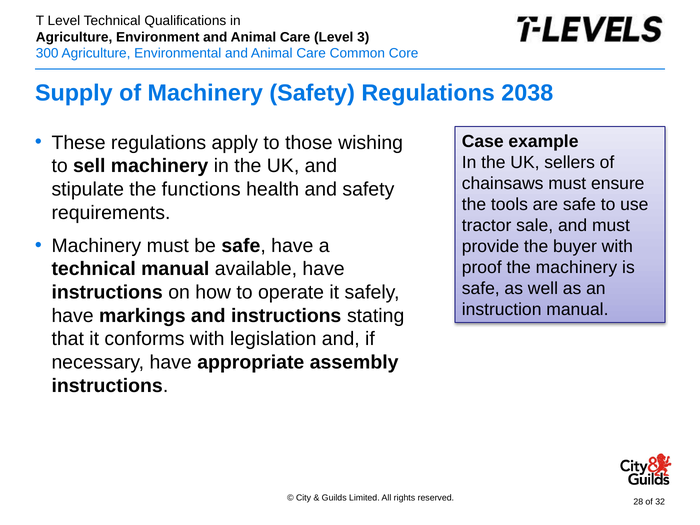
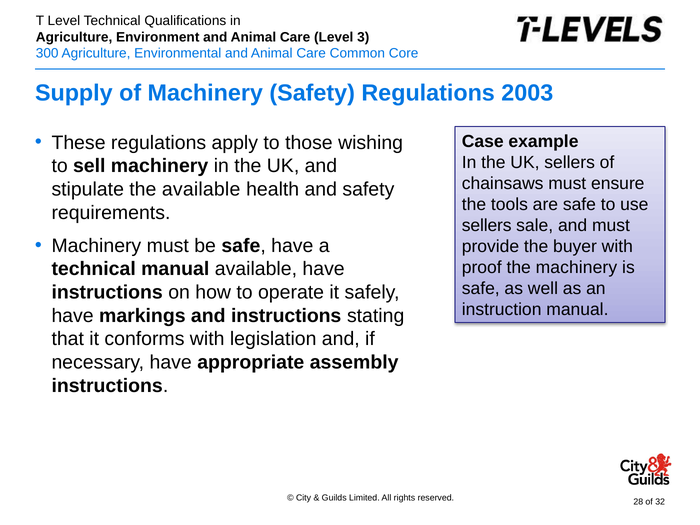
2038: 2038 -> 2003
the functions: functions -> available
tractor at (487, 226): tractor -> sellers
